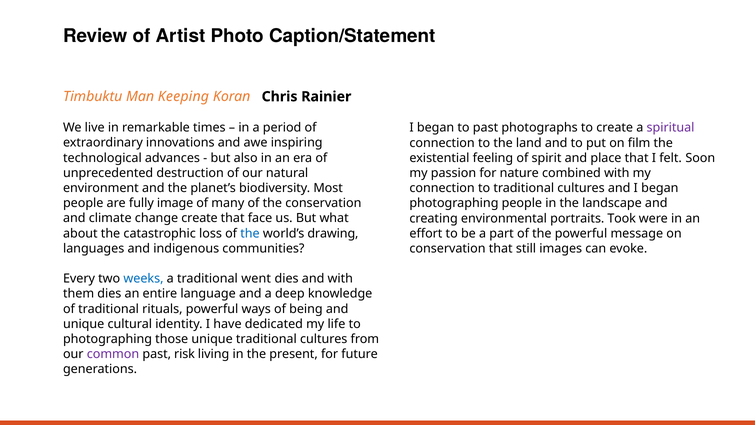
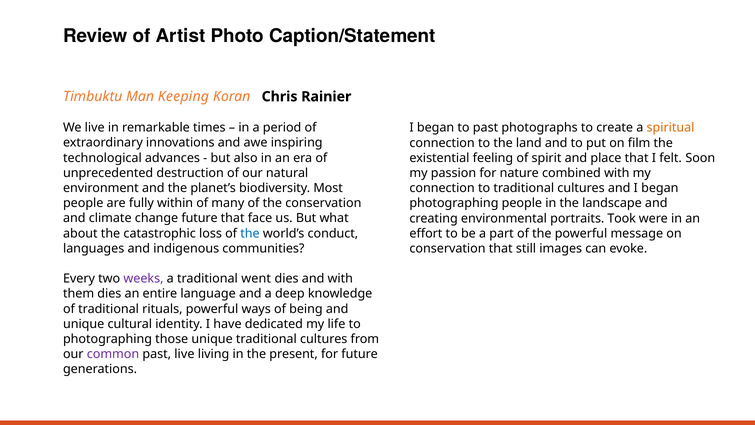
spiritual colour: purple -> orange
image: image -> within
change create: create -> future
drawing: drawing -> conduct
weeks colour: blue -> purple
past risk: risk -> live
